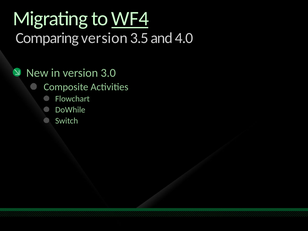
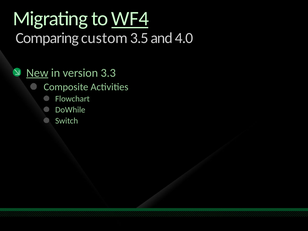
Comparing version: version -> custom
New underline: none -> present
3.0: 3.0 -> 3.3
